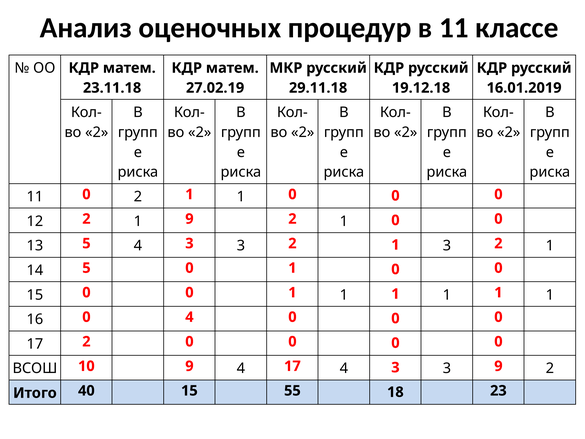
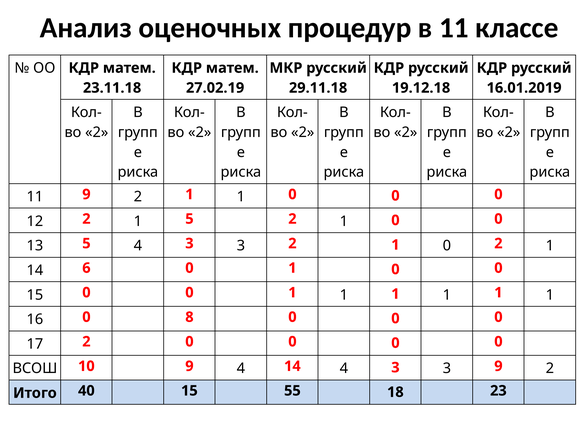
11 0: 0 -> 9
1 9: 9 -> 5
3 2 1 3: 3 -> 0
14 5: 5 -> 6
0 4: 4 -> 8
4 17: 17 -> 14
